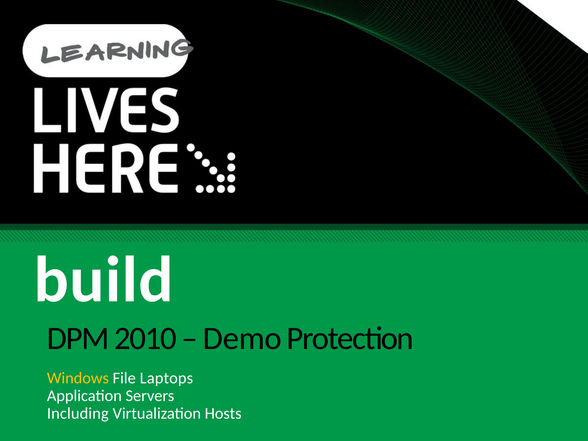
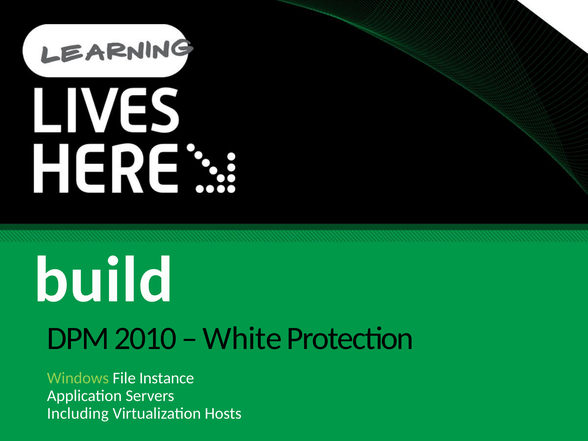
Demo: Demo -> White
Windows colour: yellow -> light green
Laptops: Laptops -> Instance
